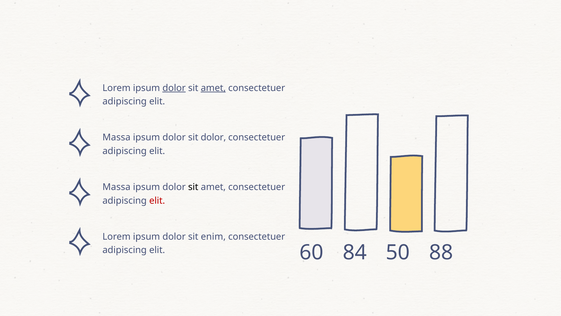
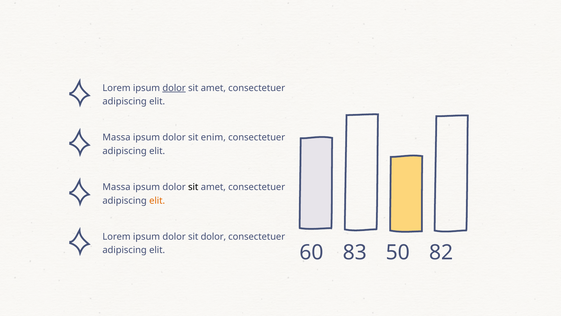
amet at (213, 88) underline: present -> none
sit dolor: dolor -> enim
elit at (157, 200) colour: red -> orange
sit enim: enim -> dolor
84: 84 -> 83
88: 88 -> 82
